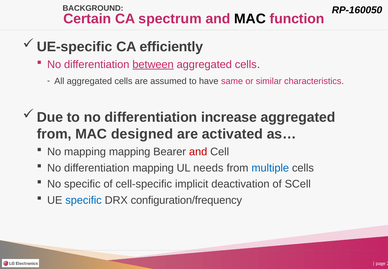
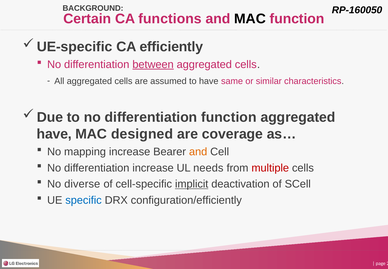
spectrum: spectrum -> functions
differentiation increase: increase -> function
from at (54, 134): from -> have
activated: activated -> coverage
mapping mapping: mapping -> increase
and at (198, 152) colour: red -> orange
differentiation mapping: mapping -> increase
multiple colour: blue -> red
No specific: specific -> diverse
implicit underline: none -> present
configuration/frequency: configuration/frequency -> configuration/efficiently
